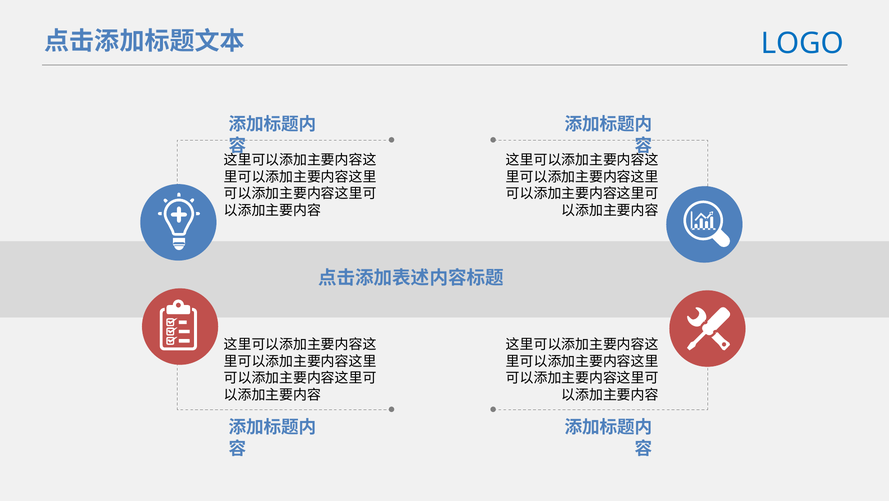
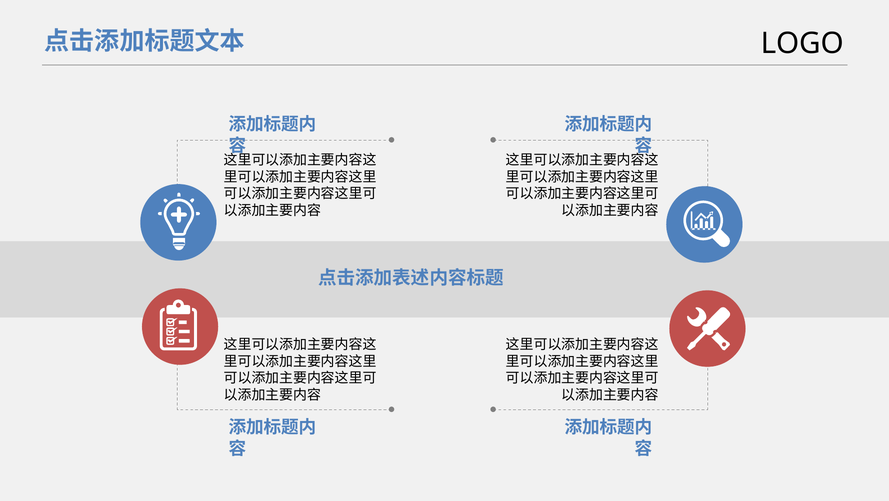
LOGO colour: blue -> black
